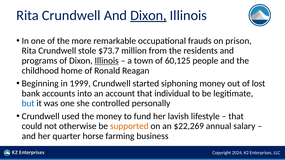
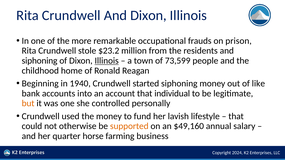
Dixon at (148, 15) underline: present -> none
$73.7: $73.7 -> $23.2
programs at (40, 61): programs -> siphoning
60,125: 60,125 -> 73,599
1999: 1999 -> 1940
lost: lost -> like
but colour: blue -> orange
$22,269: $22,269 -> $49,160
